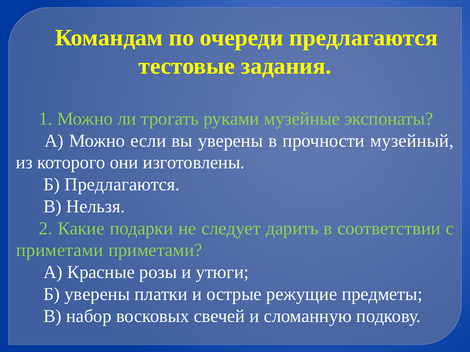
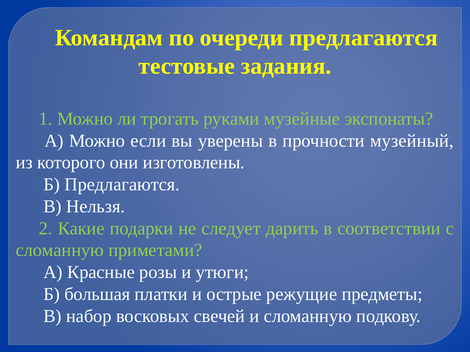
приметами at (60, 251): приметами -> сломанную
Б уверены: уверены -> большая
